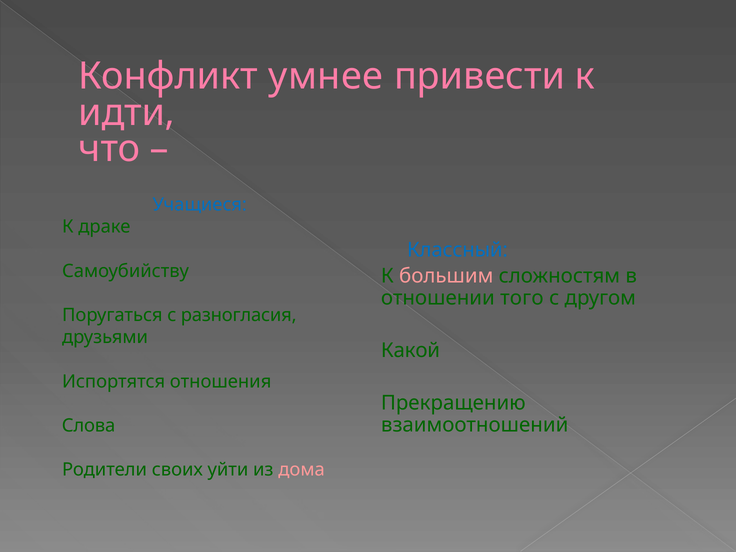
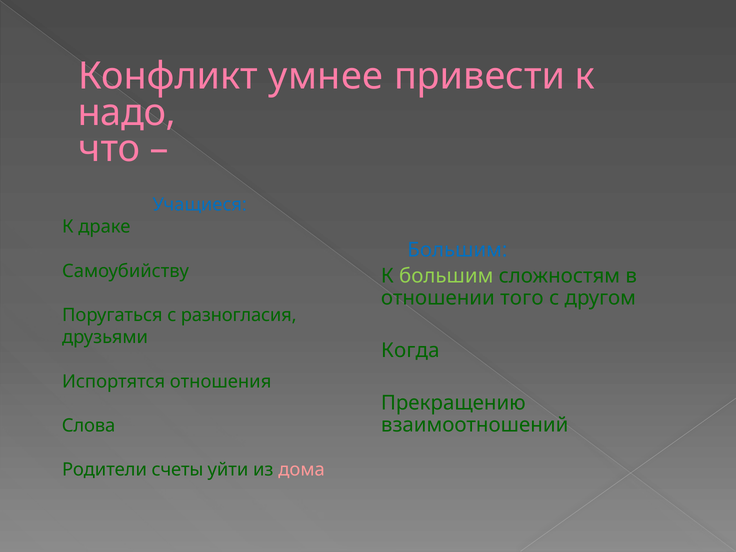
идти: идти -> надо
Классный at (457, 250): Классный -> Большим
большим at (446, 276) colour: pink -> light green
Какой: Какой -> Когда
своих: своих -> счеты
